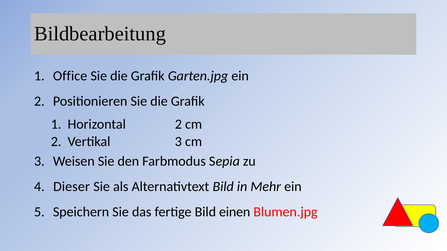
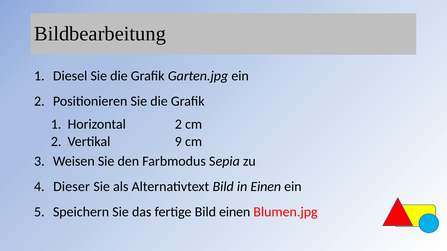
Office: Office -> Diesel
Vertikal 3: 3 -> 9
in Mehr: Mehr -> Einen
